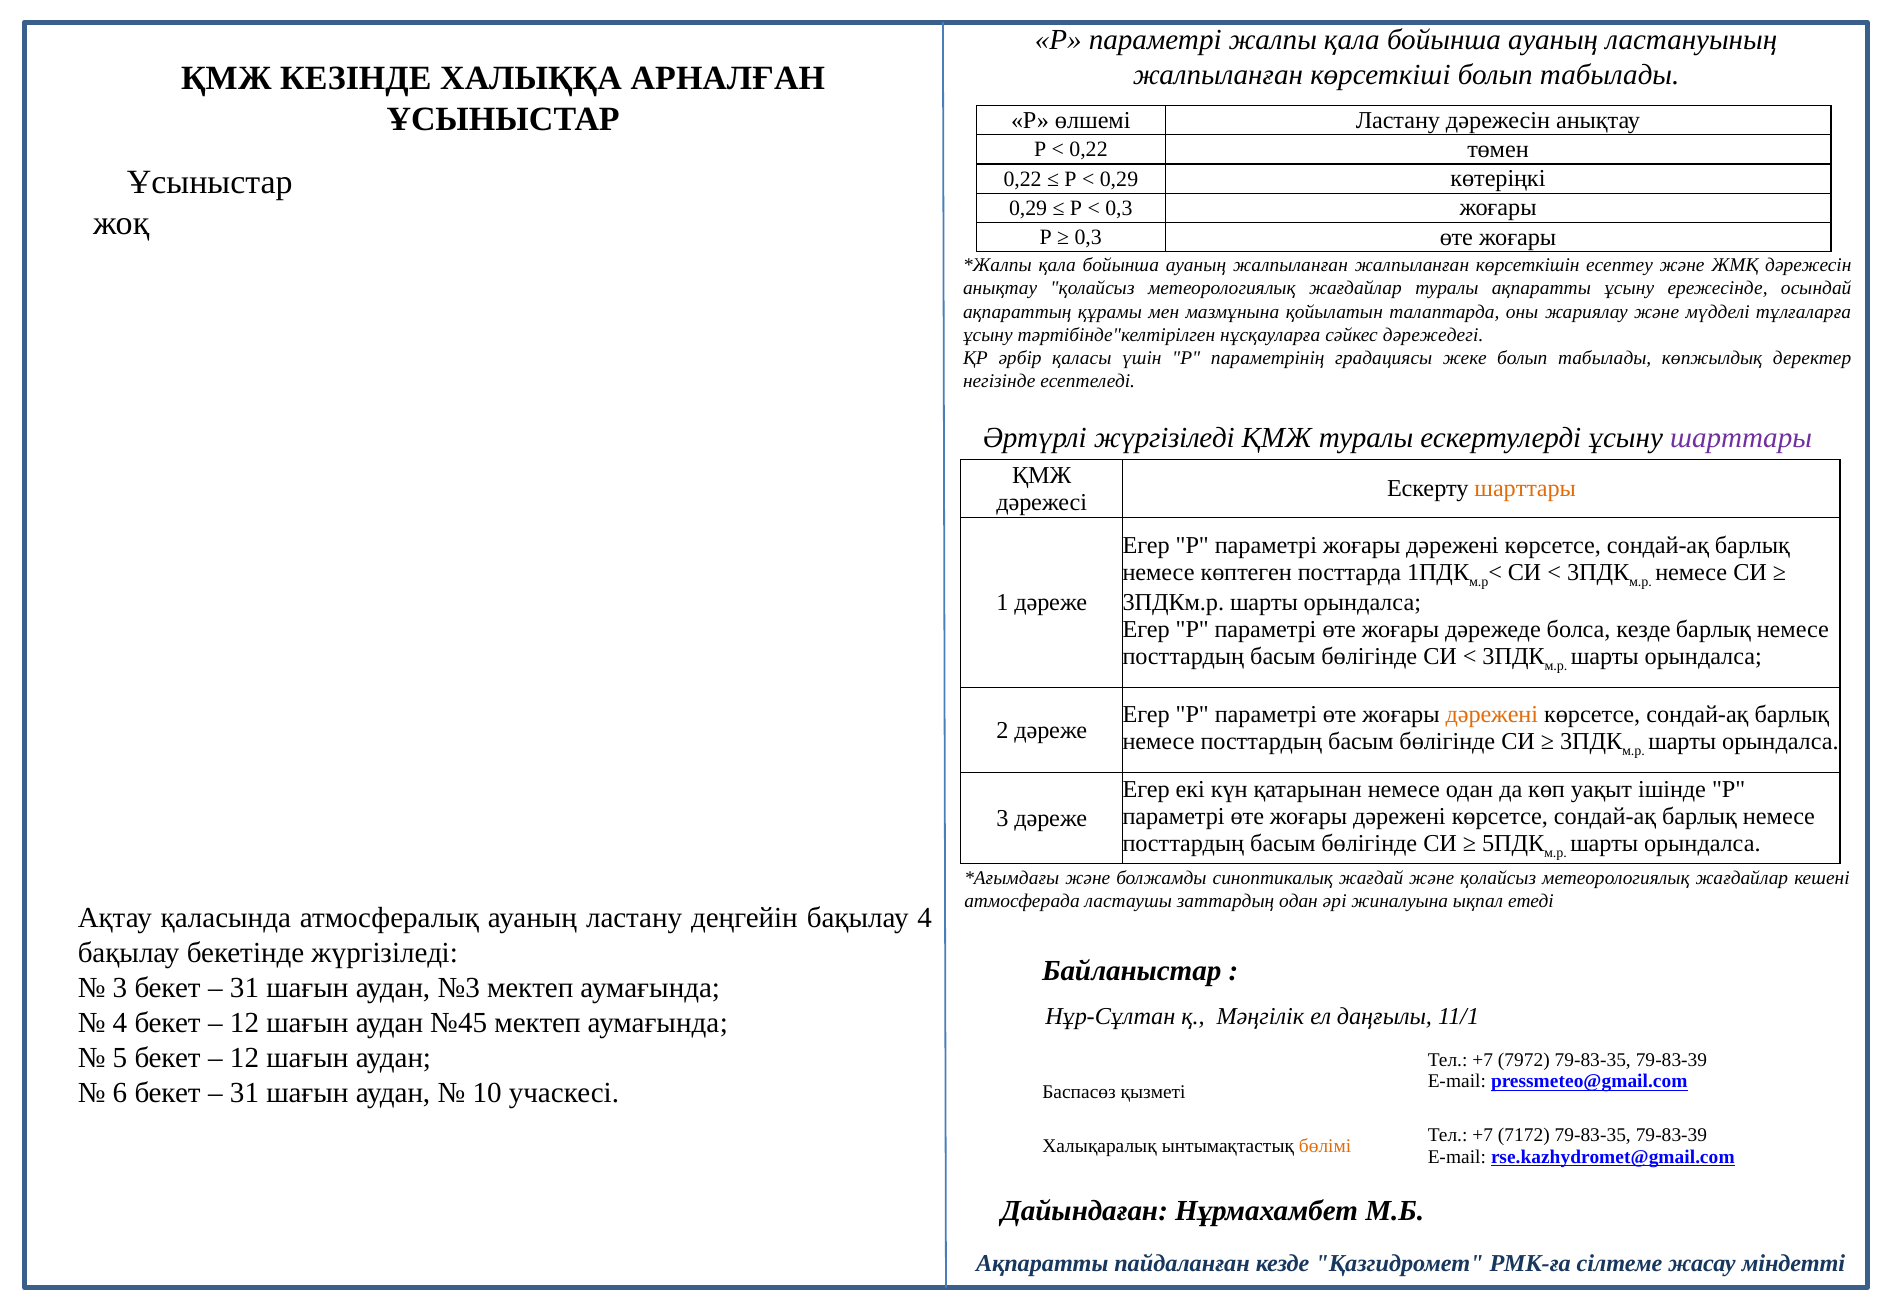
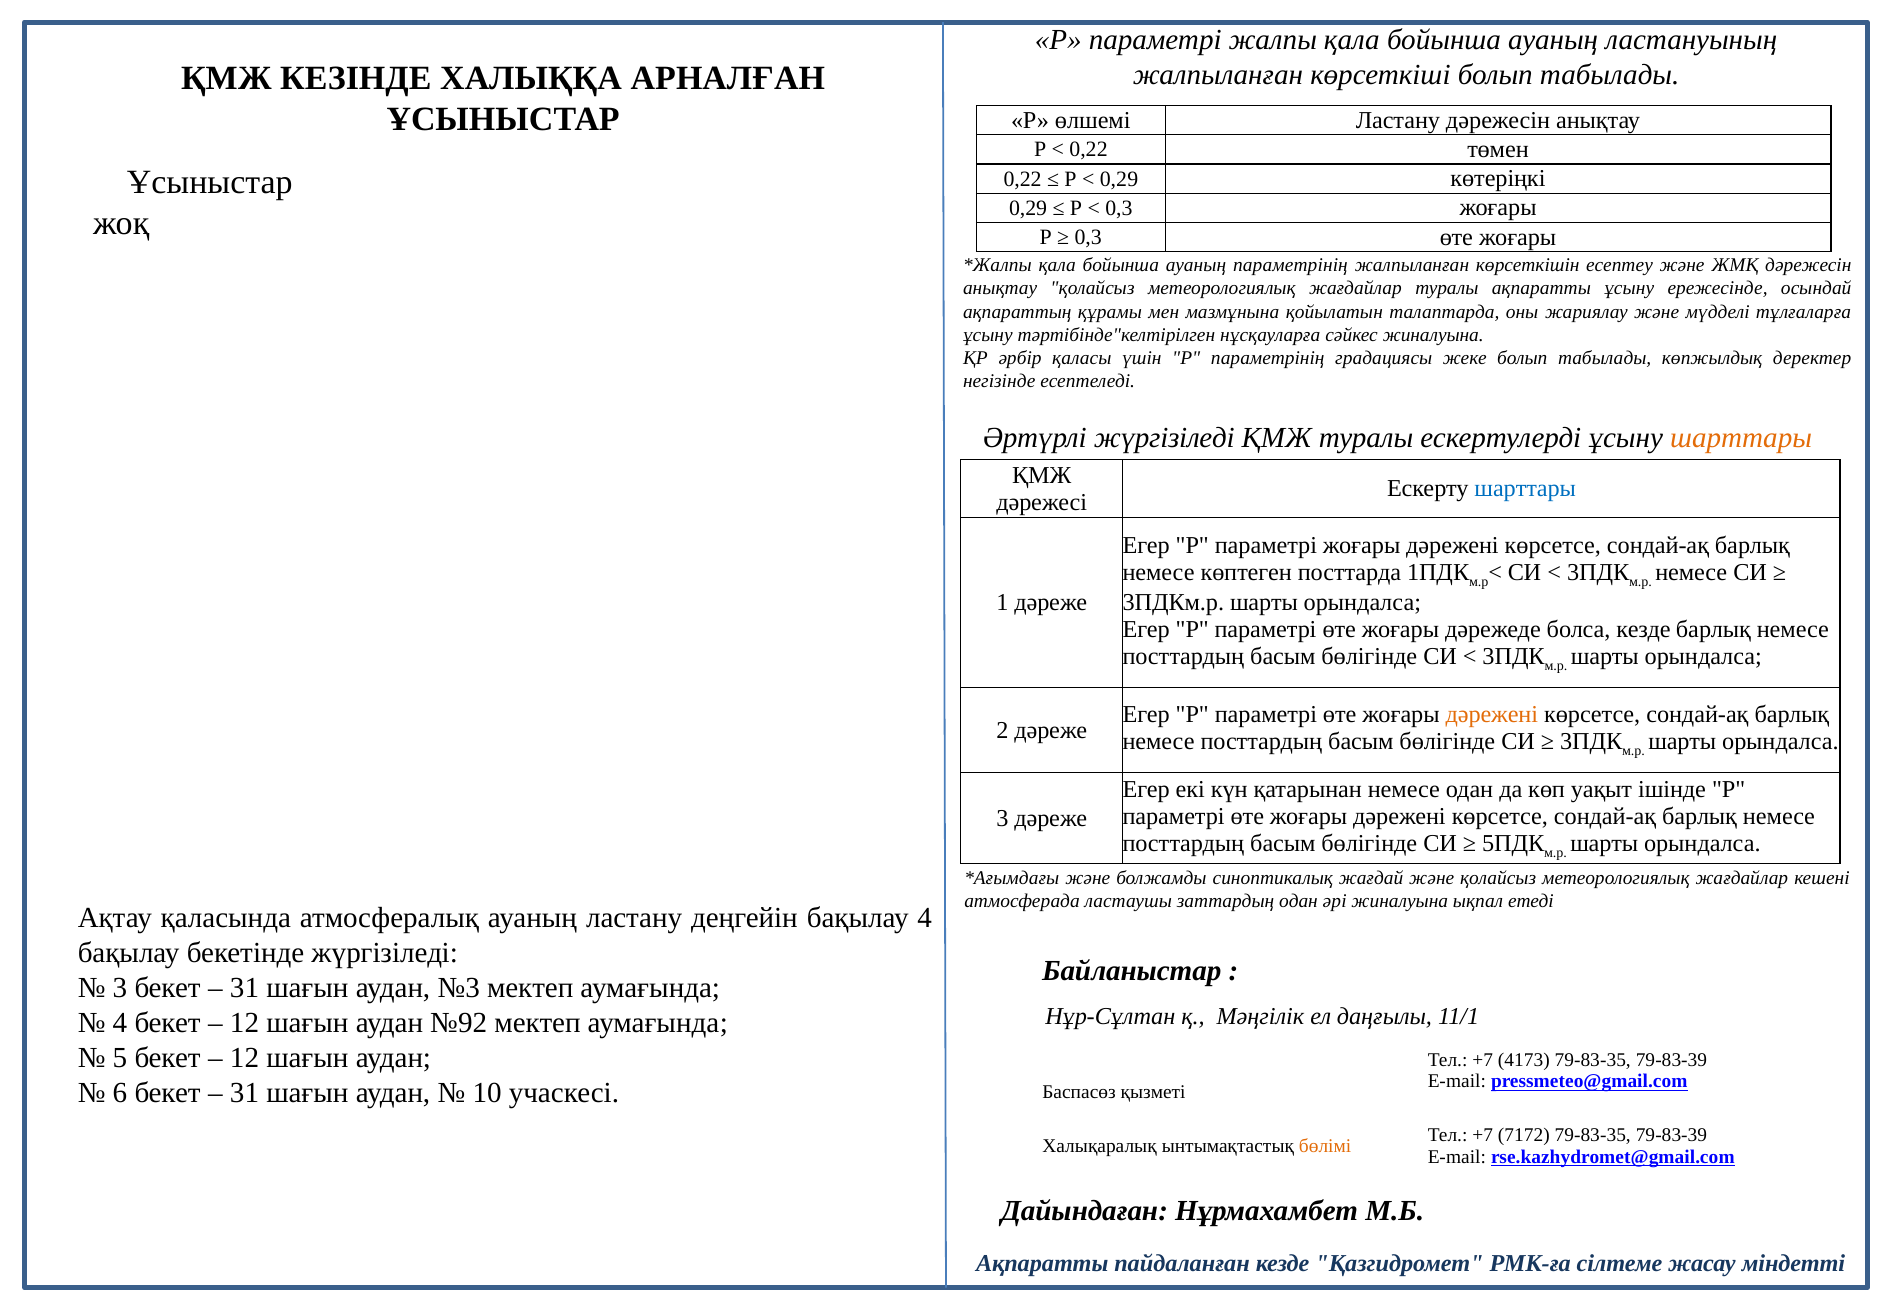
ауаның жалпыланған: жалпыланған -> параметрінің
сәйкес дәрежедегі: дәрежедегі -> жиналуына
шарттары at (1741, 437) colour: purple -> orange
шарттары at (1525, 489) colour: orange -> blue
№45: №45 -> №92
7972: 7972 -> 4173
